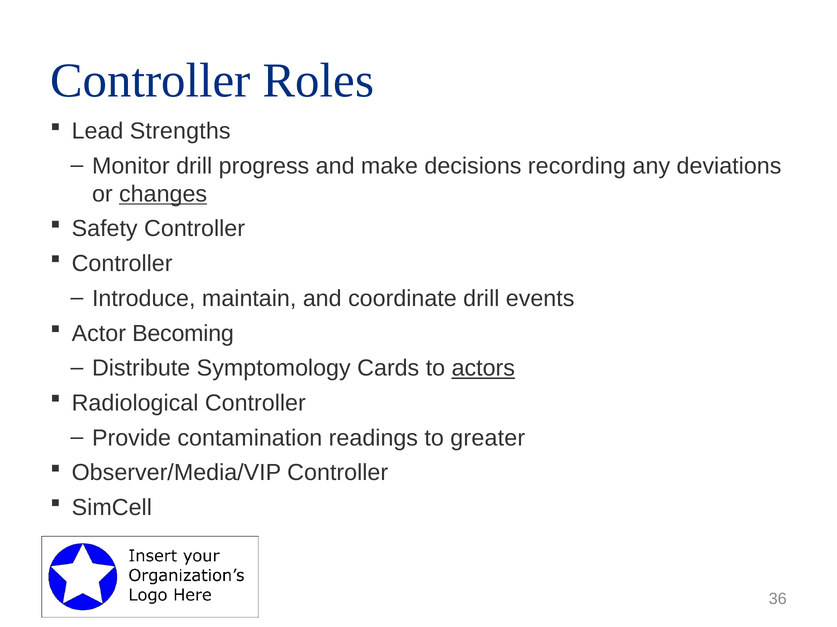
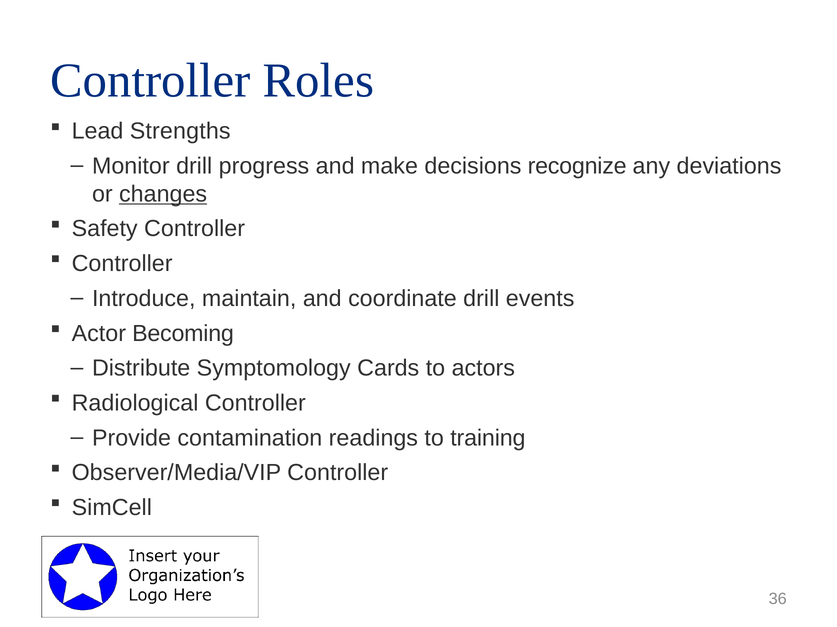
recording: recording -> recognize
actors underline: present -> none
greater: greater -> training
